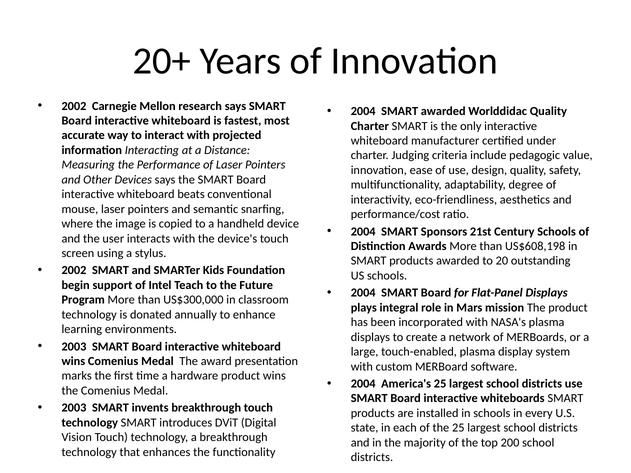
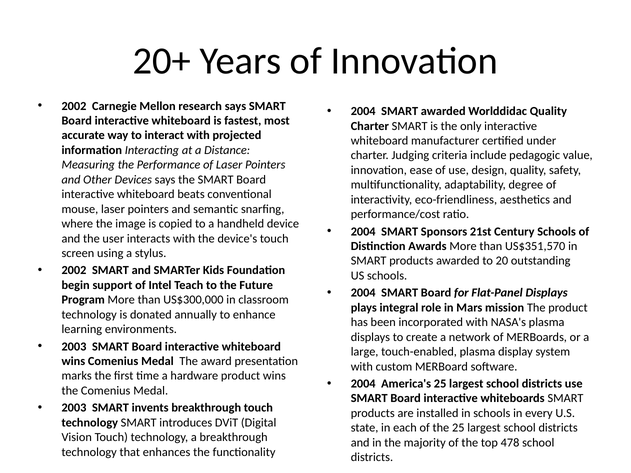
US$608,198: US$608,198 -> US$351,570
200: 200 -> 478
